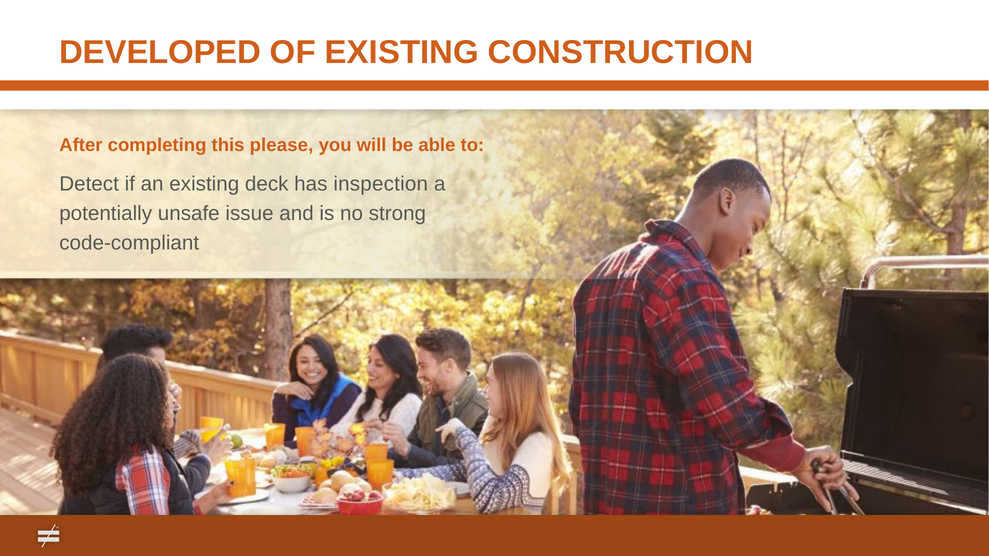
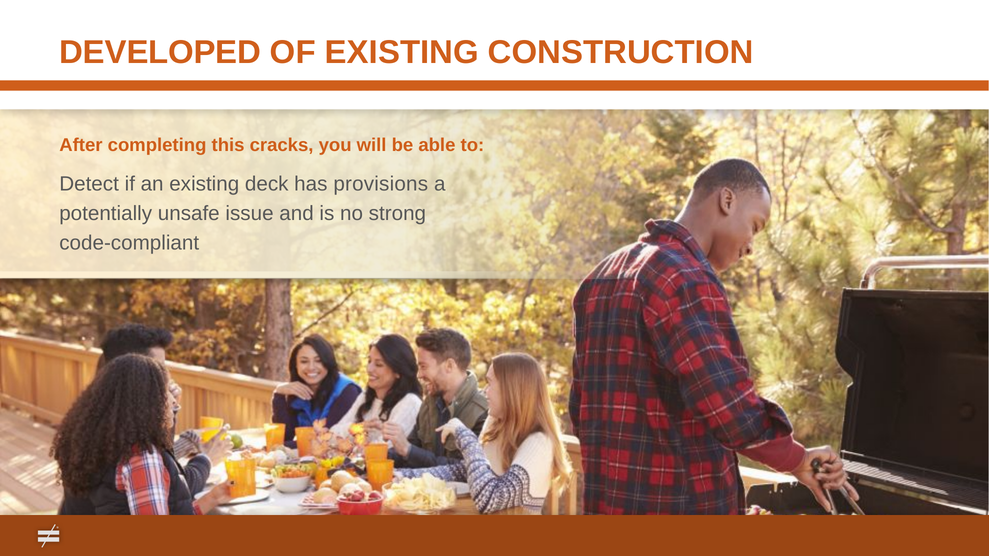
please: please -> cracks
inspection: inspection -> provisions
